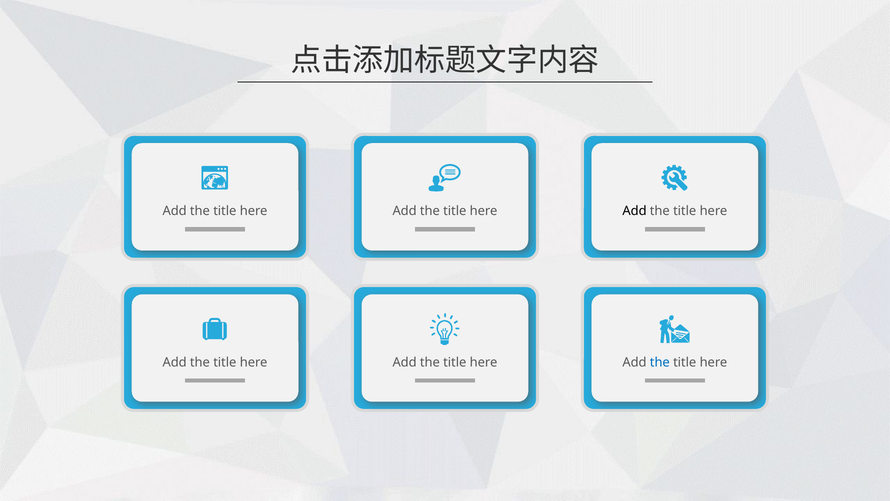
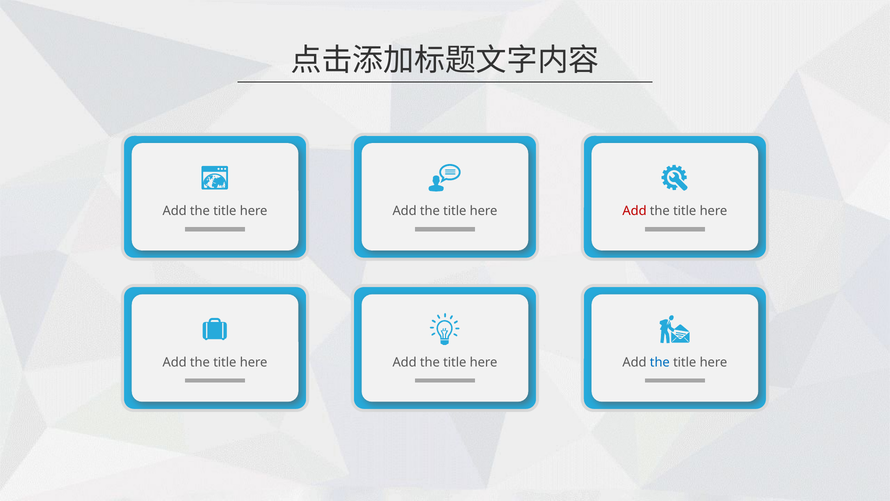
Add at (635, 211) colour: black -> red
